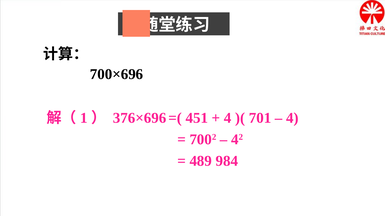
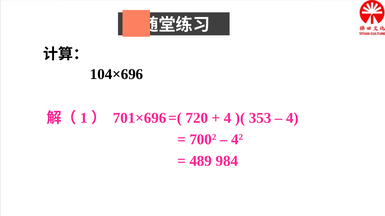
700×696: 700×696 -> 104×696
376×696: 376×696 -> 701×696
451: 451 -> 720
701: 701 -> 353
